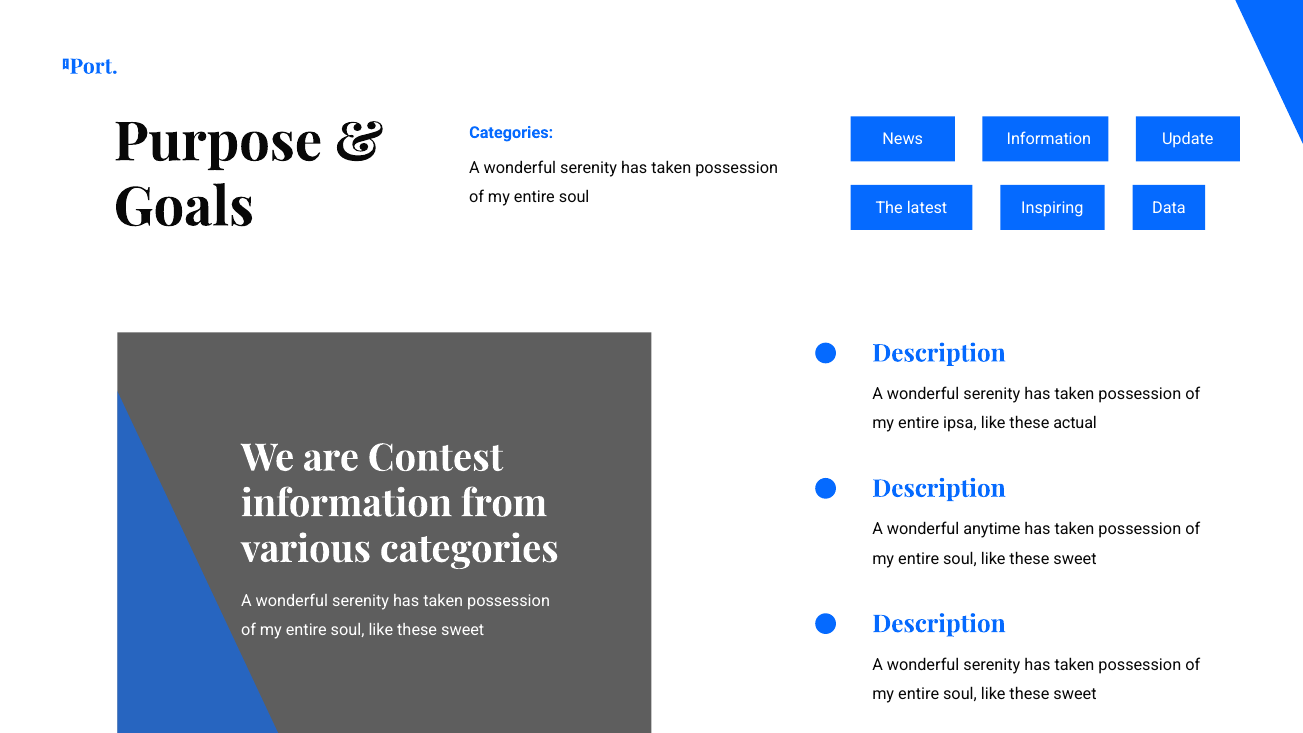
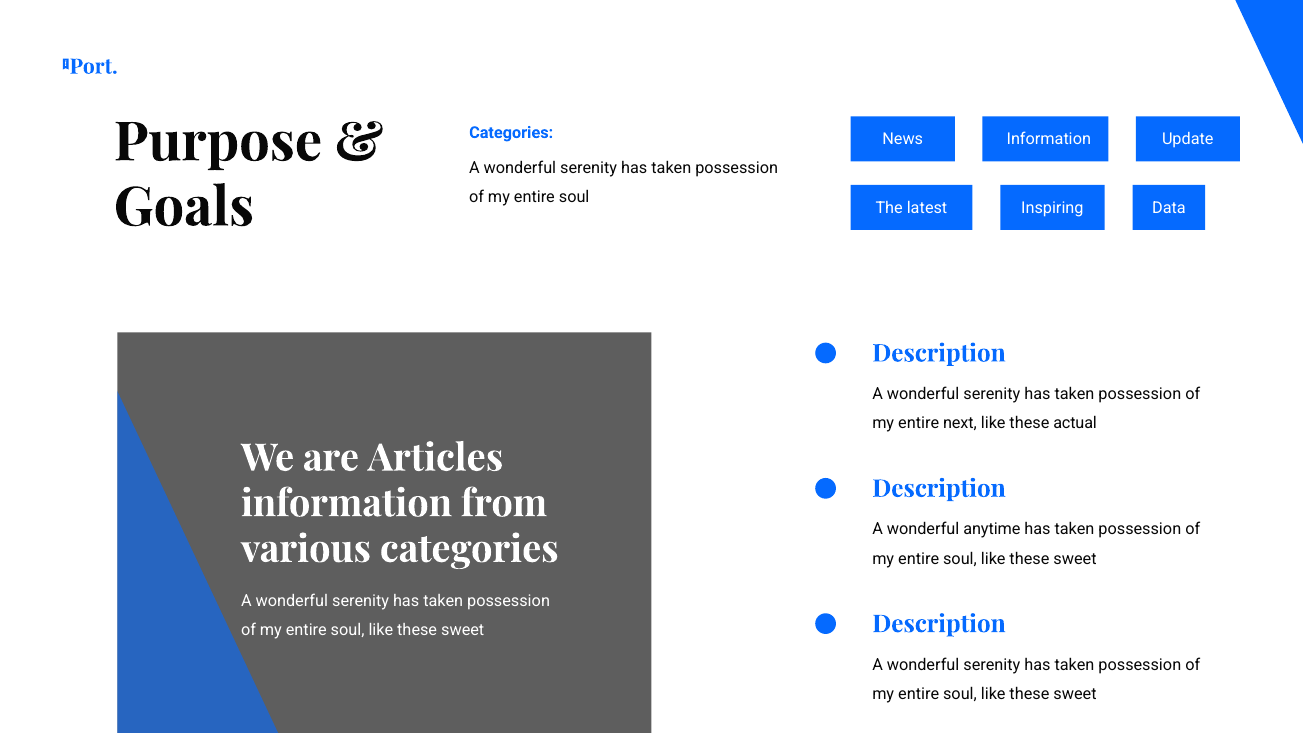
ipsa: ipsa -> next
Contest: Contest -> Articles
